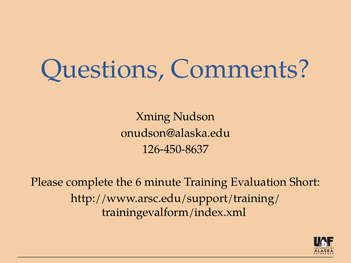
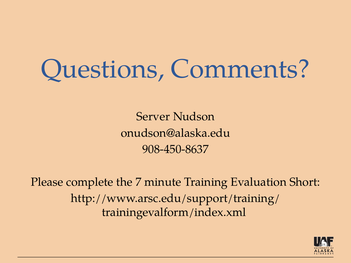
Xming: Xming -> Server
126-450-8637: 126-450-8637 -> 908-450-8637
6: 6 -> 7
